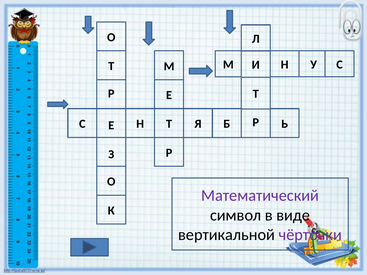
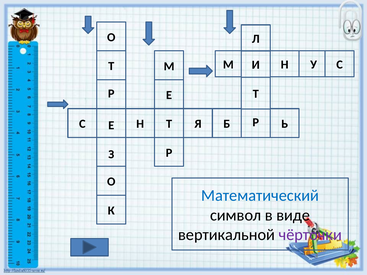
Математический colour: purple -> blue
